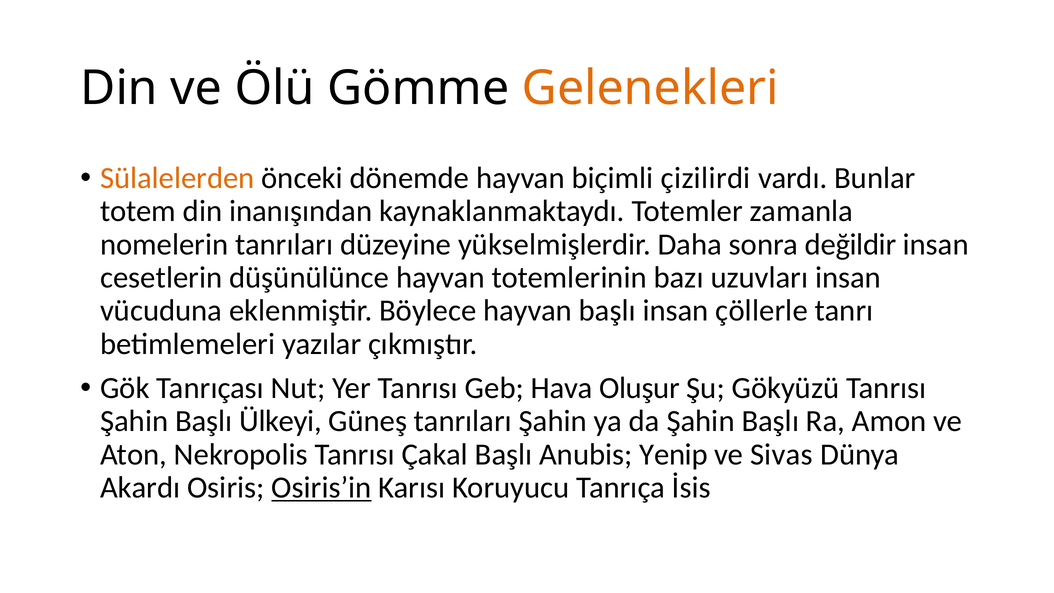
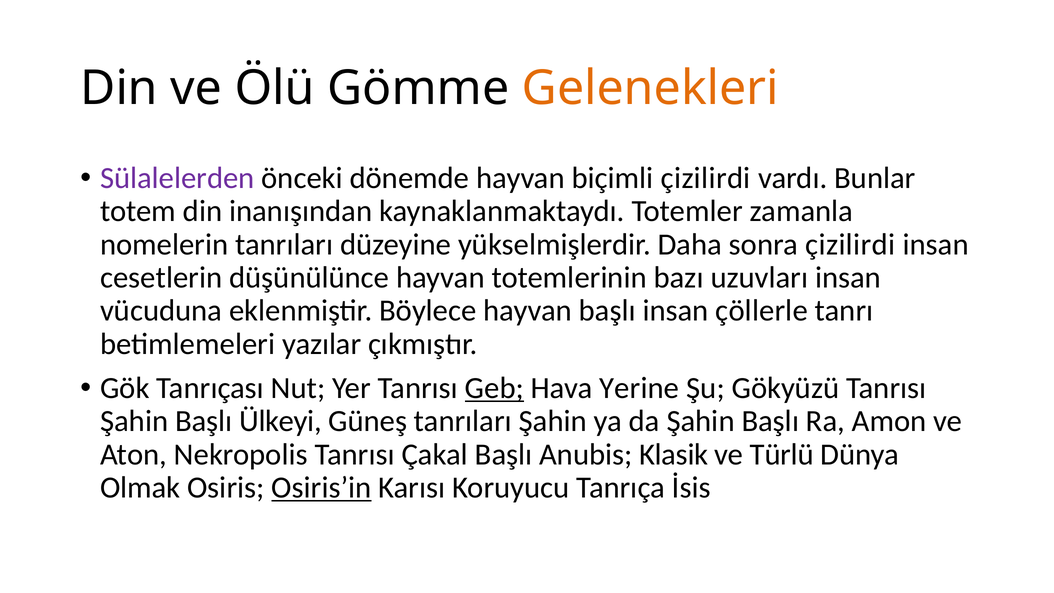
Sülalelerden colour: orange -> purple
sonra değildir: değildir -> çizilirdi
Geb underline: none -> present
Oluşur: Oluşur -> Yerine
Yenip: Yenip -> Klasik
Sivas: Sivas -> Türlü
Akardı: Akardı -> Olmak
